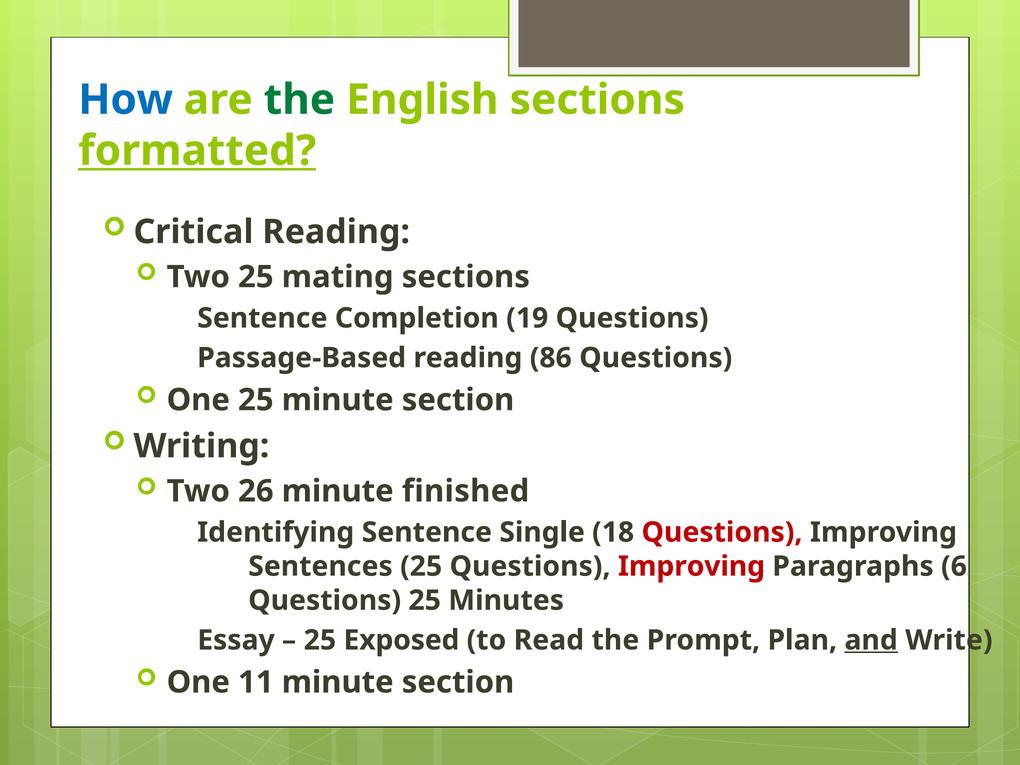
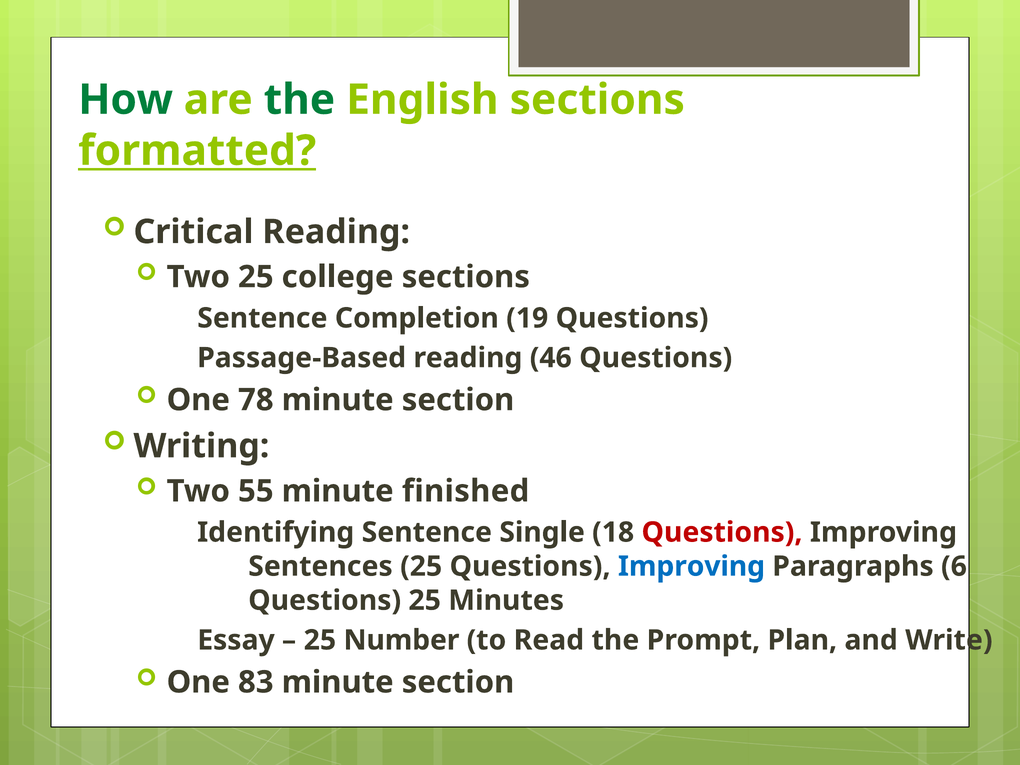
How colour: blue -> green
mating: mating -> college
86: 86 -> 46
One 25: 25 -> 78
26: 26 -> 55
Improving at (691, 566) colour: red -> blue
Exposed: Exposed -> Number
and underline: present -> none
11: 11 -> 83
